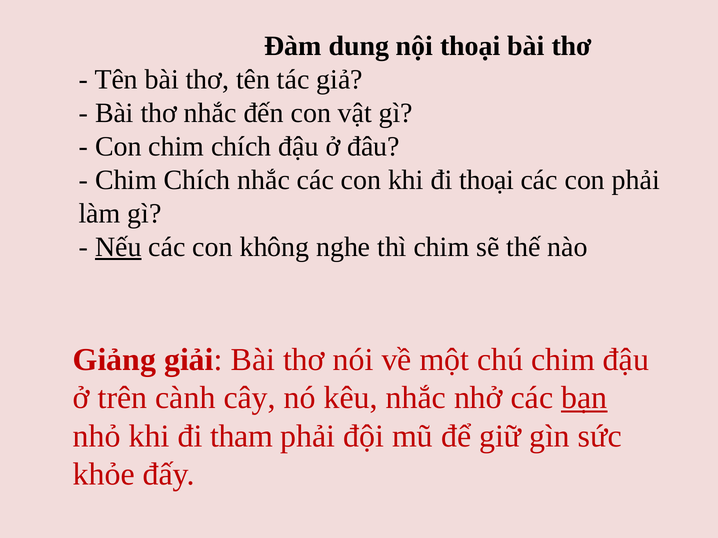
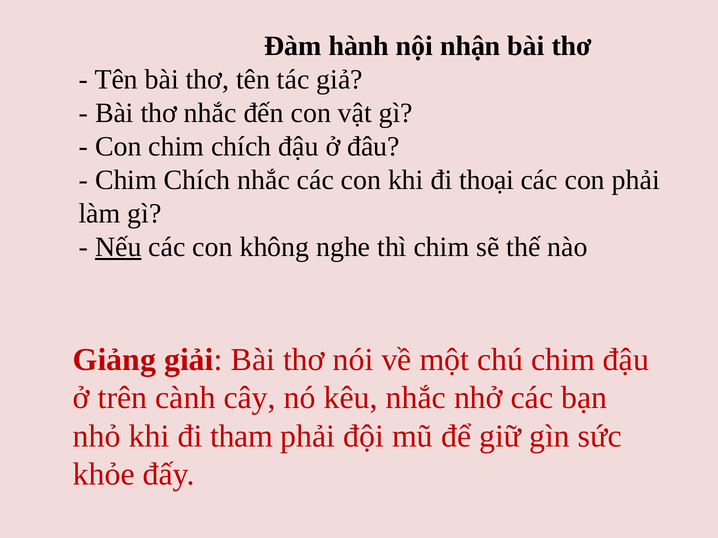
dung: dung -> hành
nội thoại: thoại -> nhận
bạn underline: present -> none
